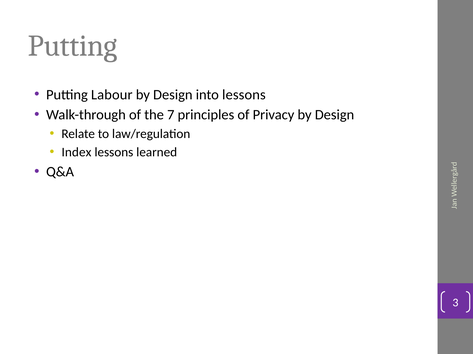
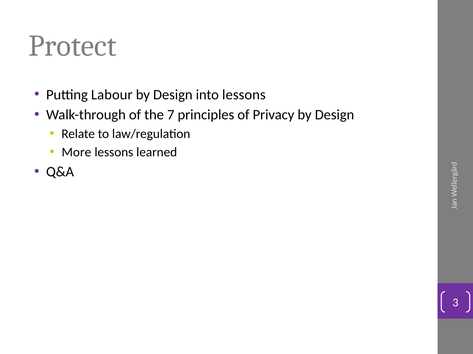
Putting at (73, 46): Putting -> Protect
Index: Index -> More
